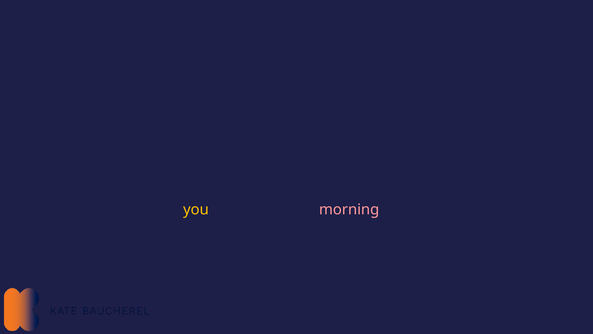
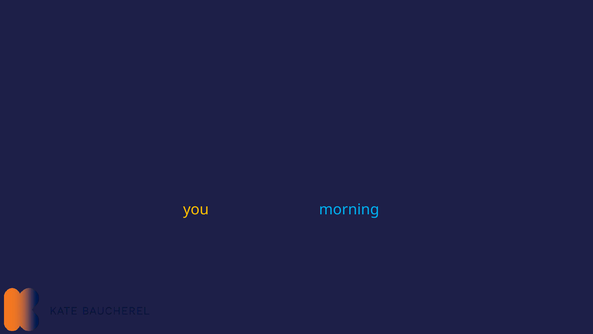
morning colour: pink -> light blue
